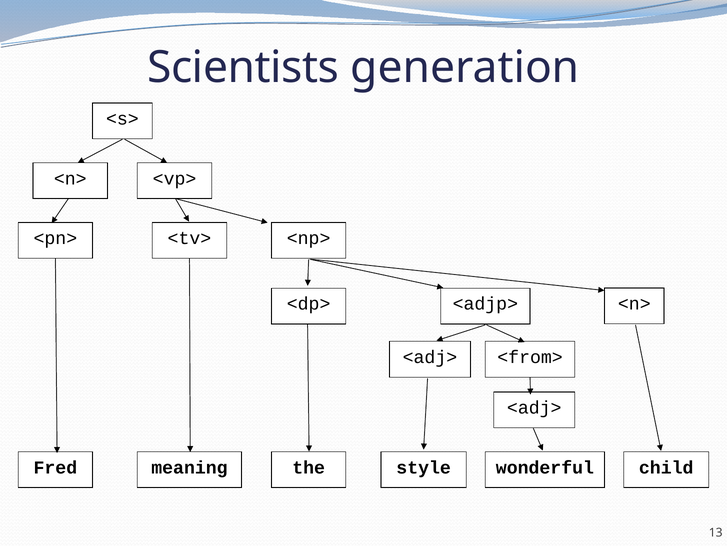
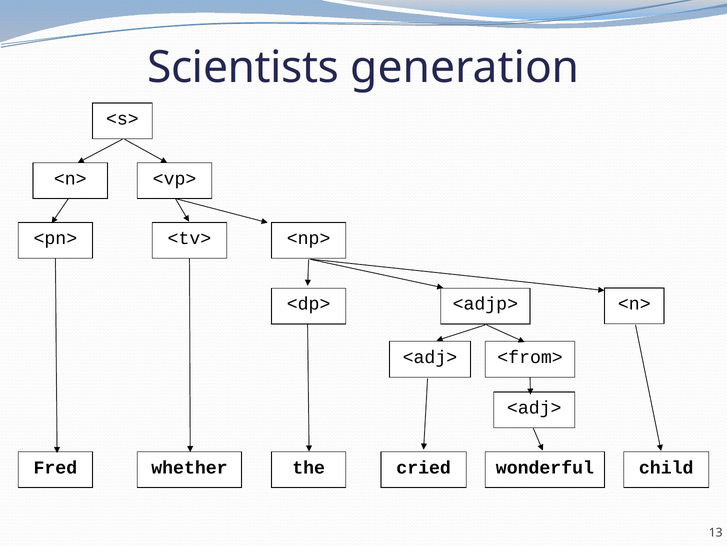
meaning: meaning -> whether
style: style -> cried
